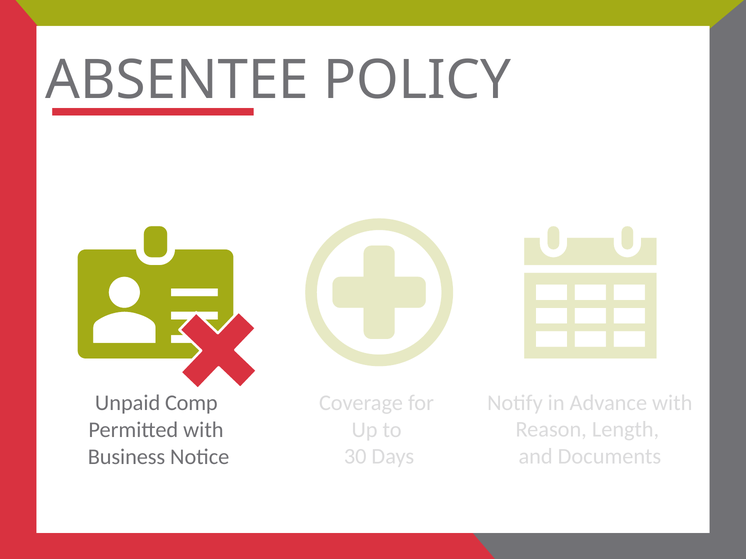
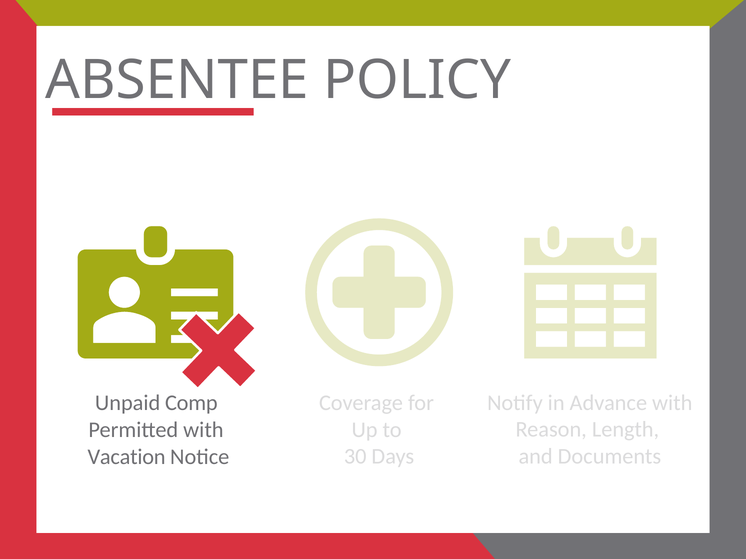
Business: Business -> Vacation
